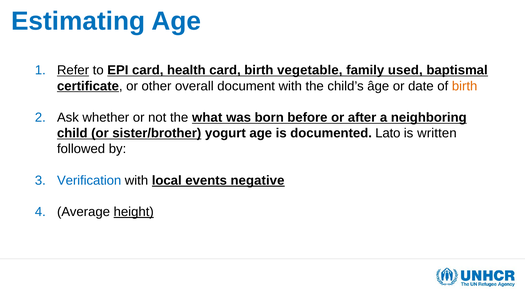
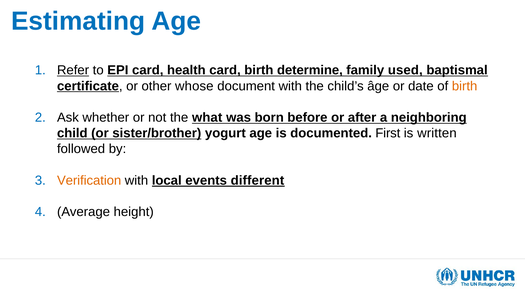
vegetable: vegetable -> determine
overall: overall -> whose
Lato: Lato -> First
Verification colour: blue -> orange
negative: negative -> different
height underline: present -> none
